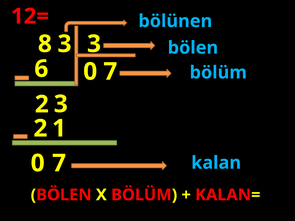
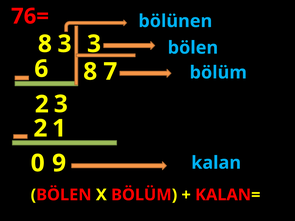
12=: 12= -> 76=
0 at (90, 72): 0 -> 8
0 7: 7 -> 9
